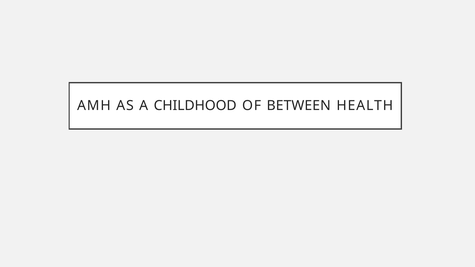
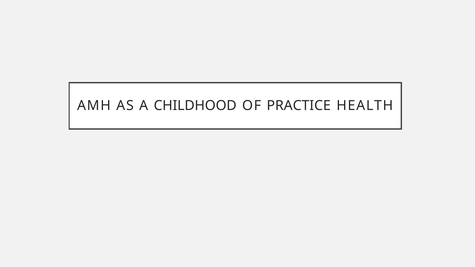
BETWEEN: BETWEEN -> PRACTICE
